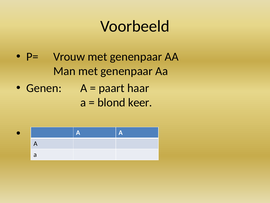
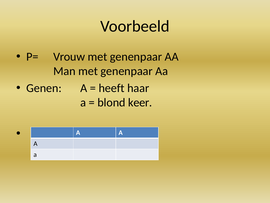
paart: paart -> heeft
